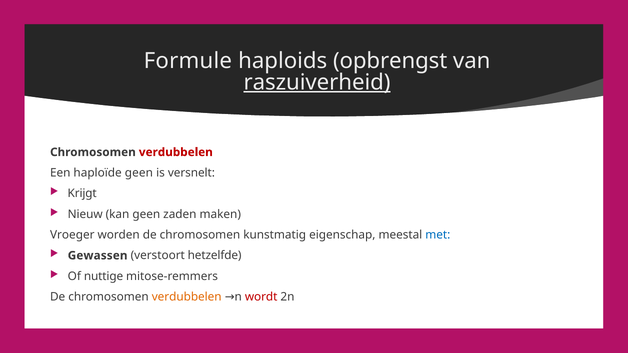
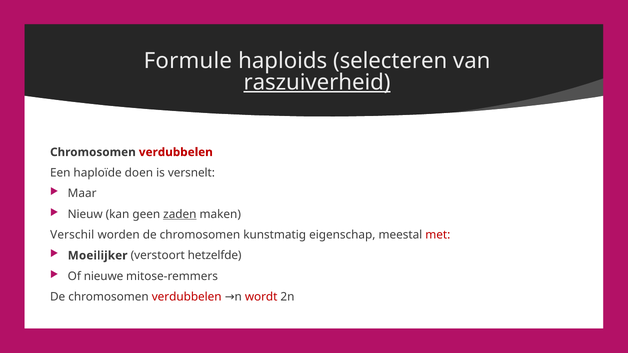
opbrengst: opbrengst -> selecteren
haploïde geen: geen -> doen
Krijgt: Krijgt -> Maar
zaden underline: none -> present
Vroeger: Vroeger -> Verschil
met colour: blue -> red
Gewassen: Gewassen -> Moeilijker
nuttige: nuttige -> nieuwe
verdubbelen at (187, 297) colour: orange -> red
